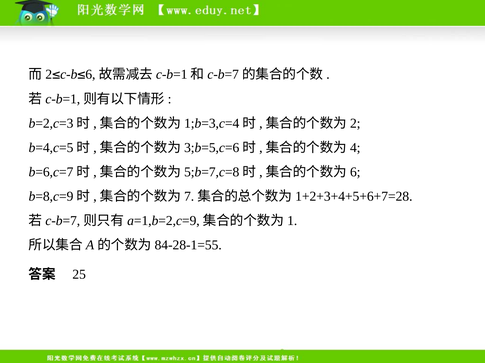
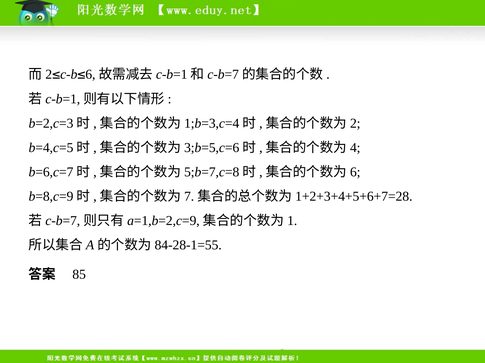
25: 25 -> 85
